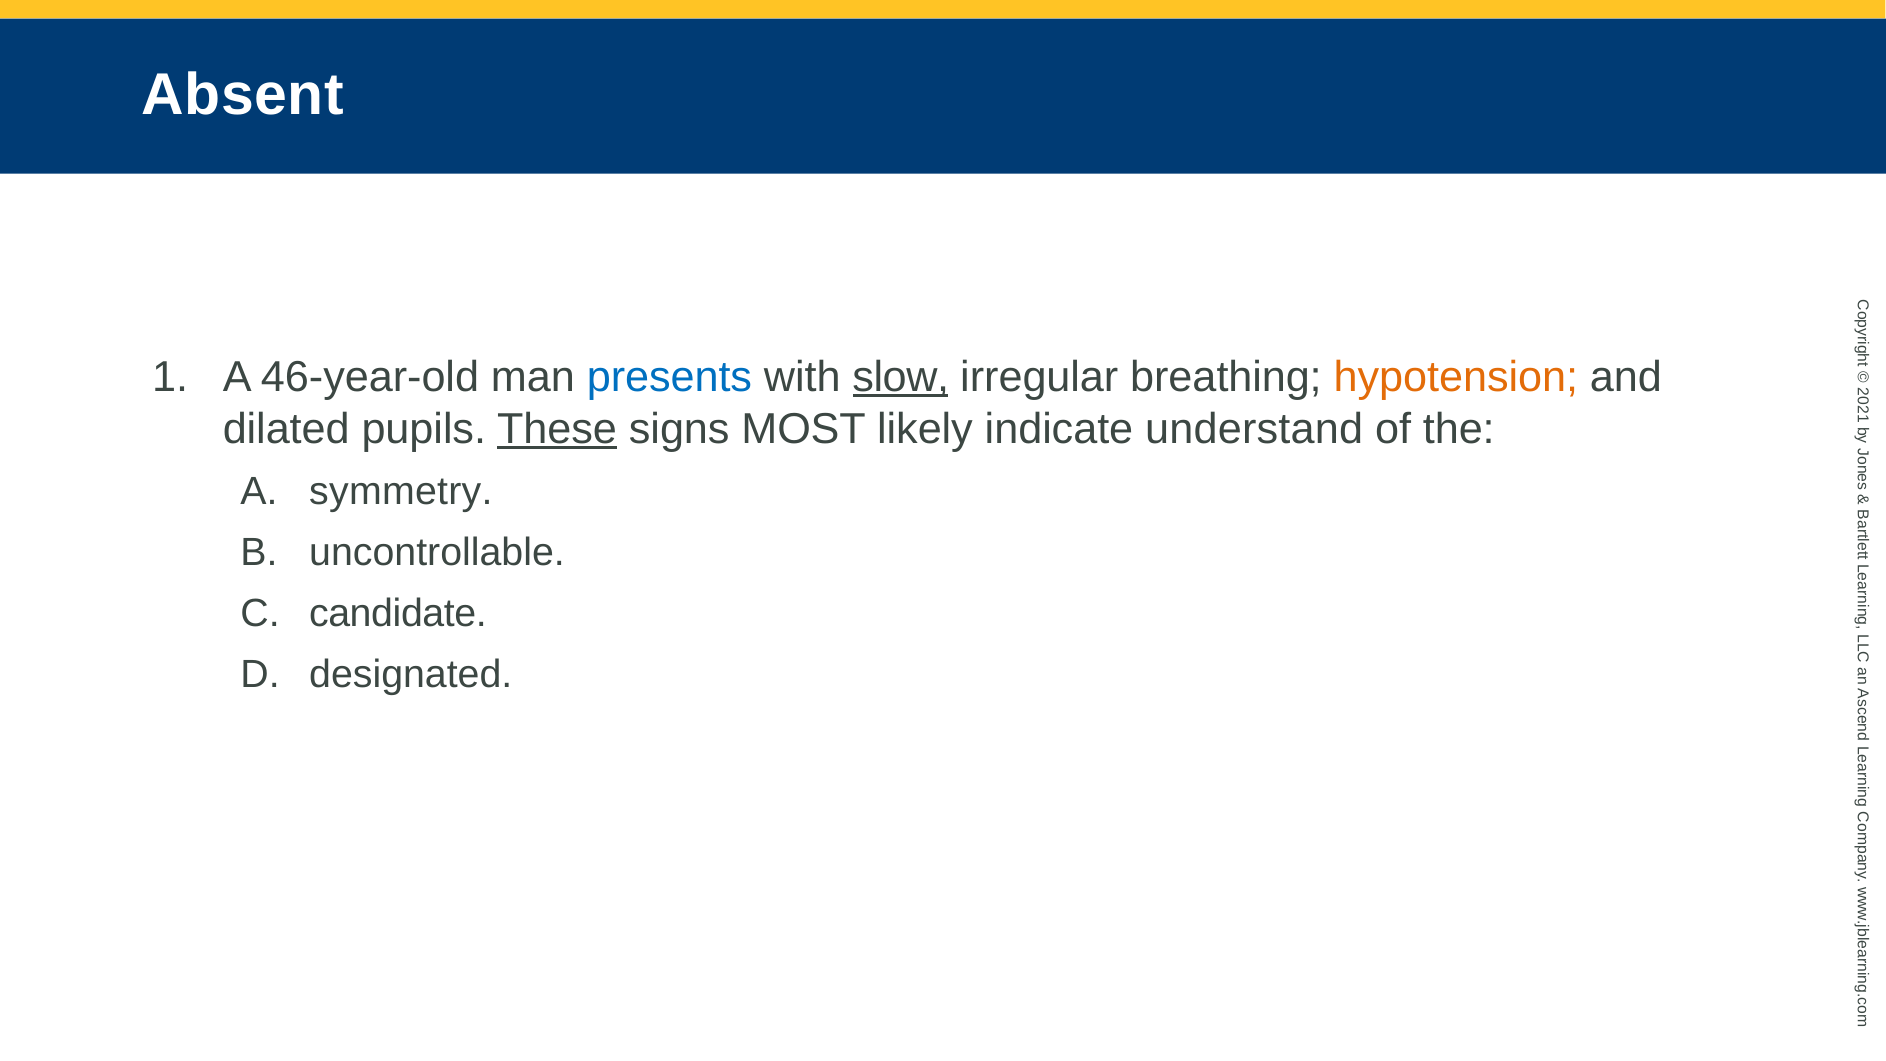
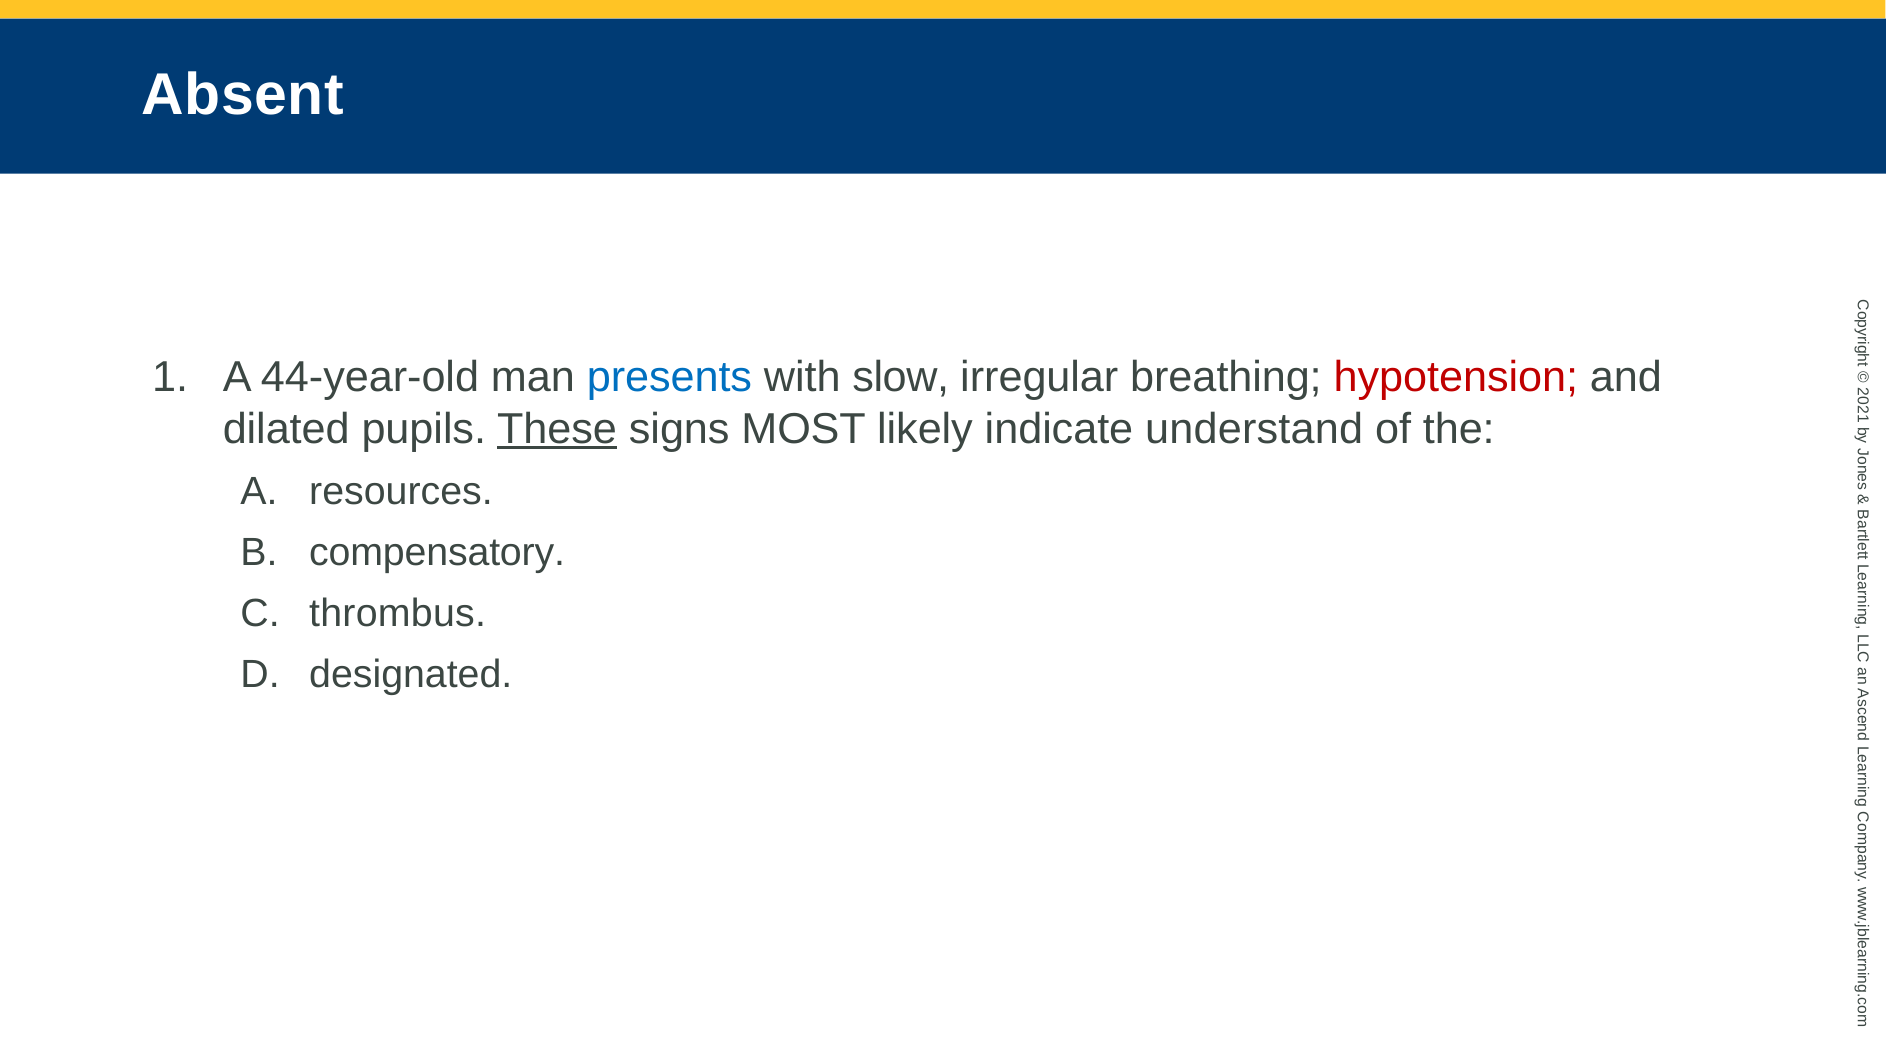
46-year-old: 46-year-old -> 44-year-old
slow underline: present -> none
hypotension colour: orange -> red
symmetry: symmetry -> resources
uncontrollable: uncontrollable -> compensatory
candidate: candidate -> thrombus
